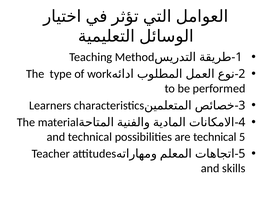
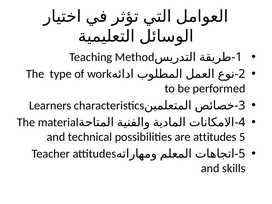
are technical: technical -> attitudes
